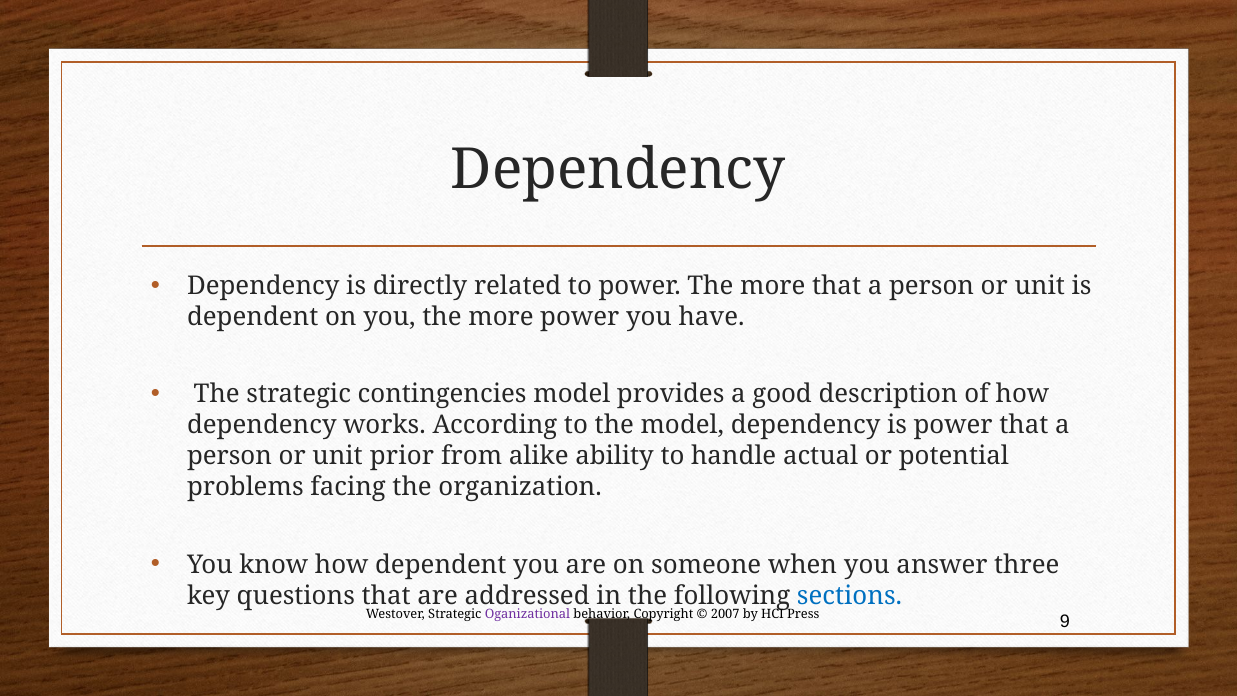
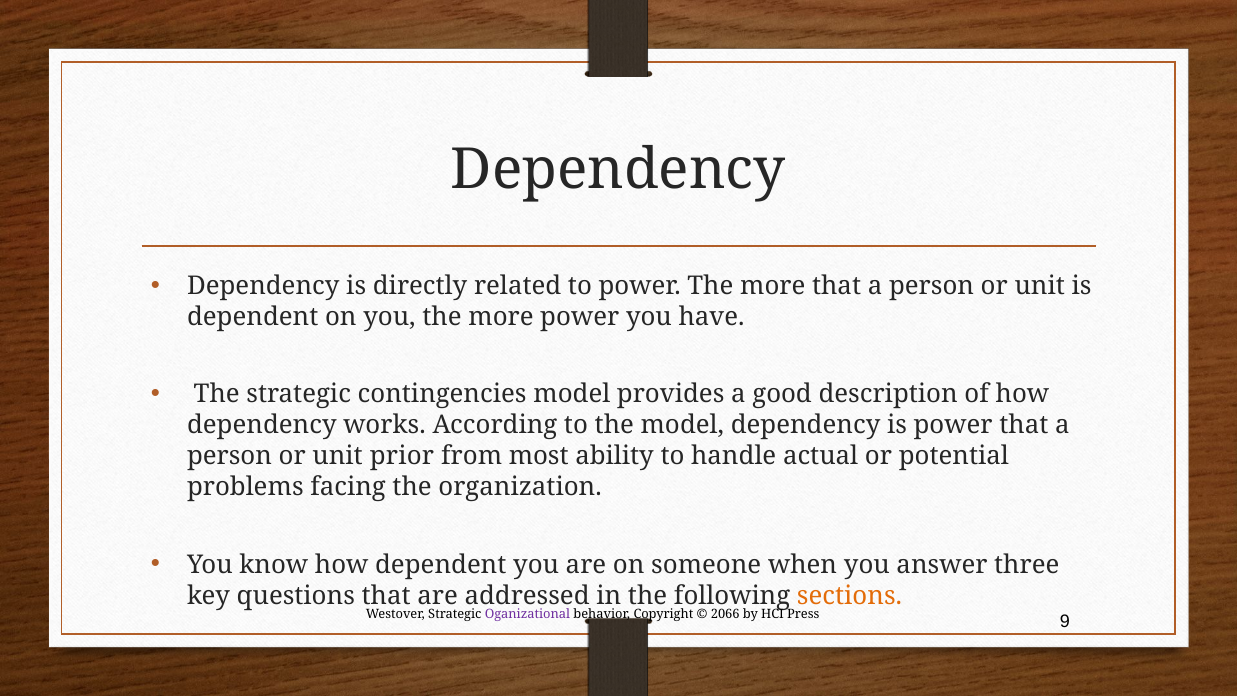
alike: alike -> most
sections colour: blue -> orange
2007: 2007 -> 2066
